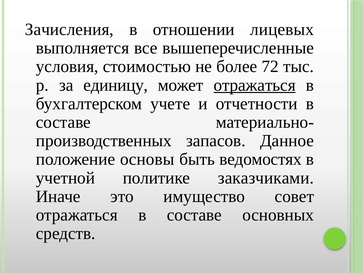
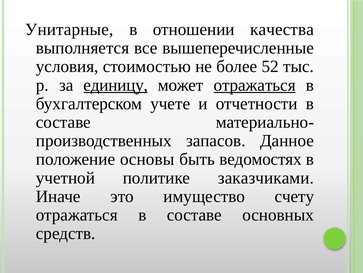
Зачисления: Зачисления -> Унитарные
лицевых: лицевых -> качества
72: 72 -> 52
единицу underline: none -> present
совет: совет -> счету
